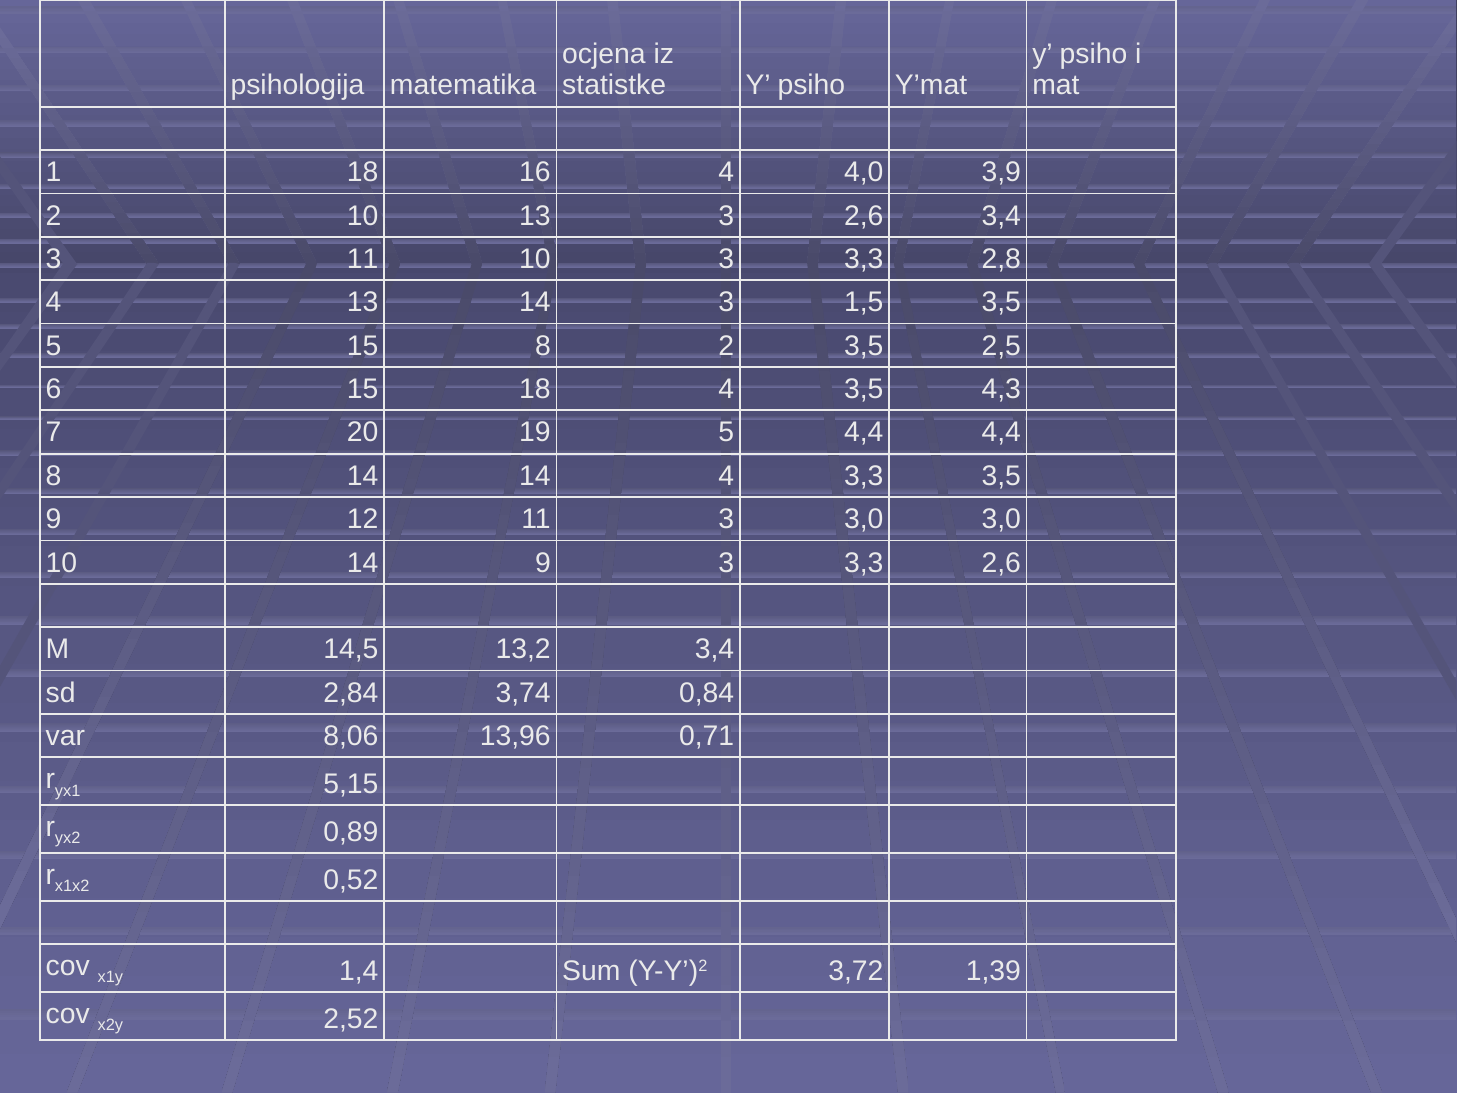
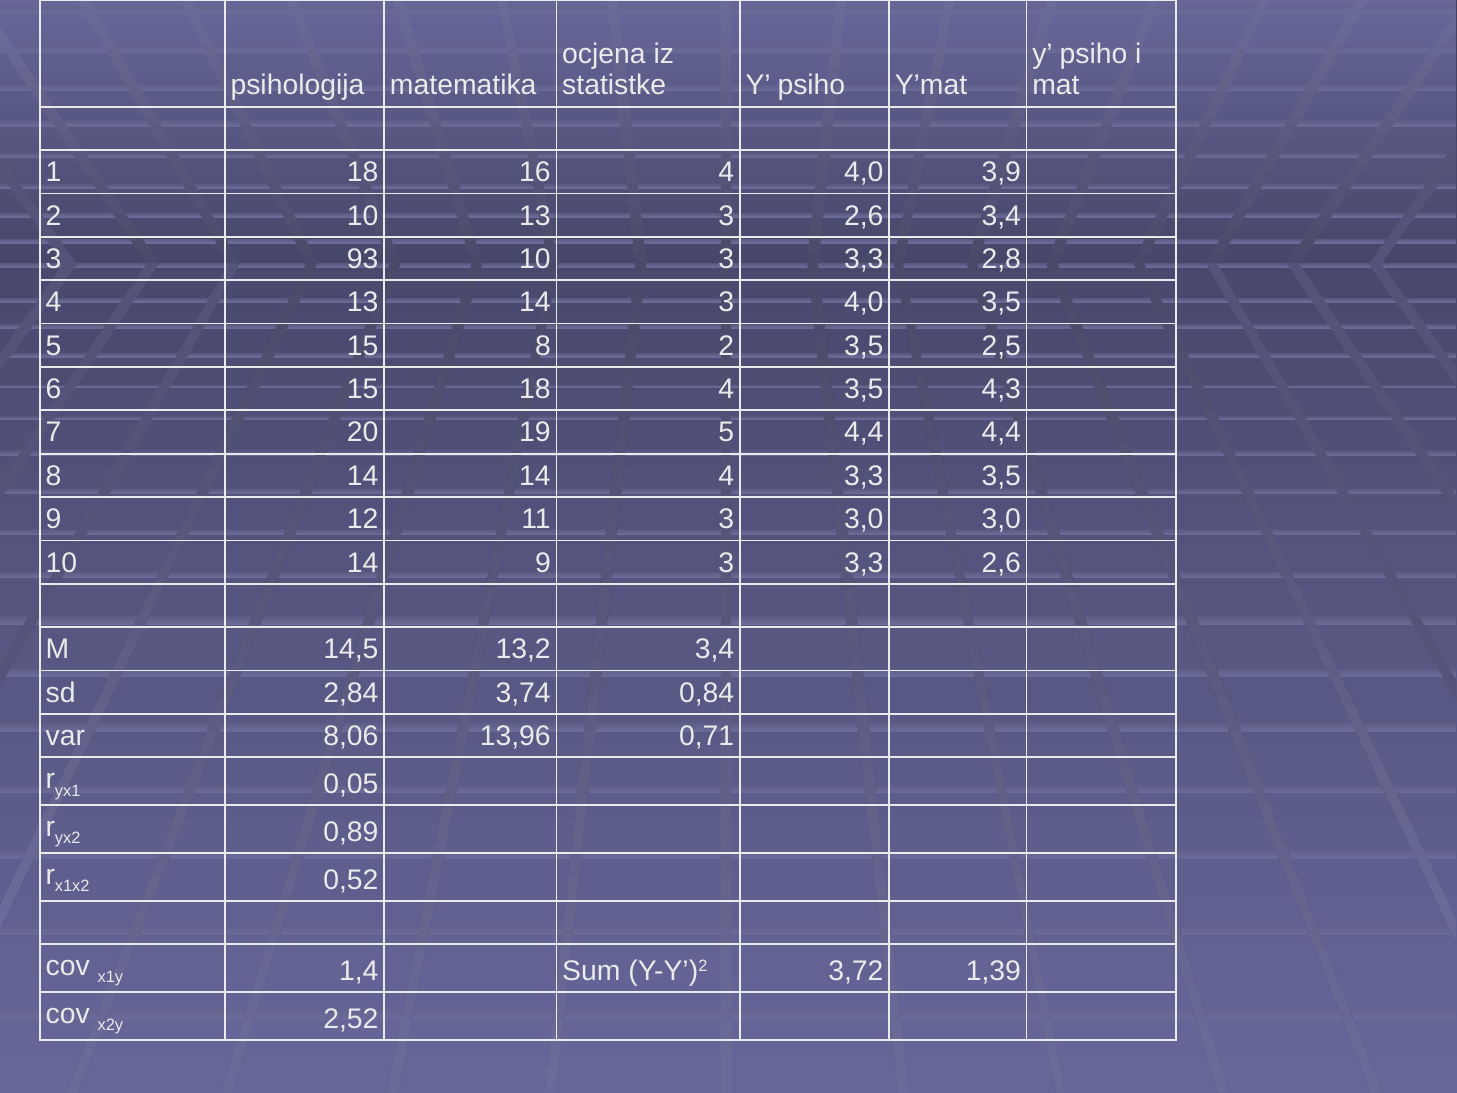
3 11: 11 -> 93
3 1,5: 1,5 -> 4,0
5,15: 5,15 -> 0,05
